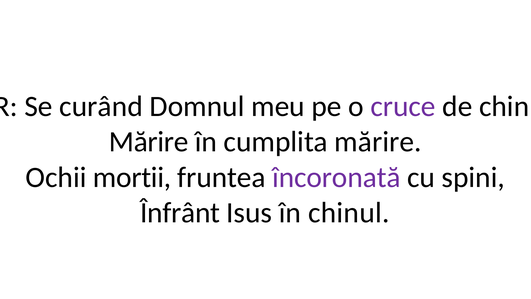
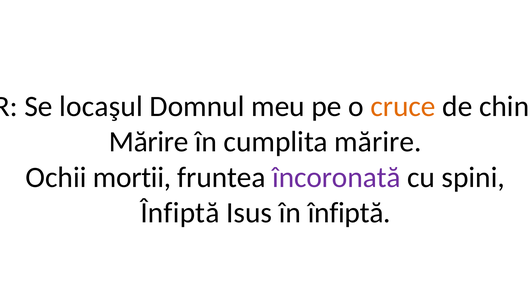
curând: curând -> locaşul
cruce colour: purple -> orange
Înfrânt at (180, 212): Înfrânt -> Înfiptă
în chinul: chinul -> înfiptă
